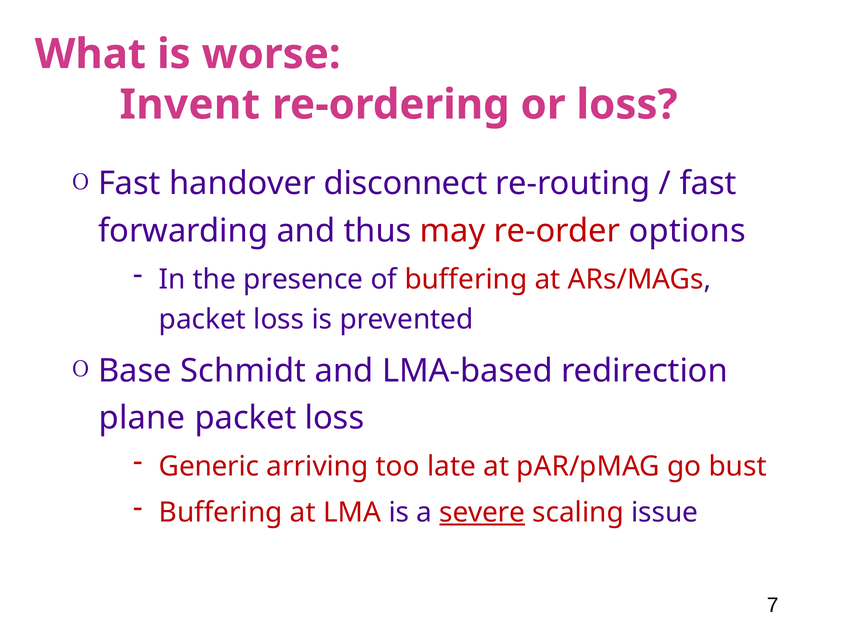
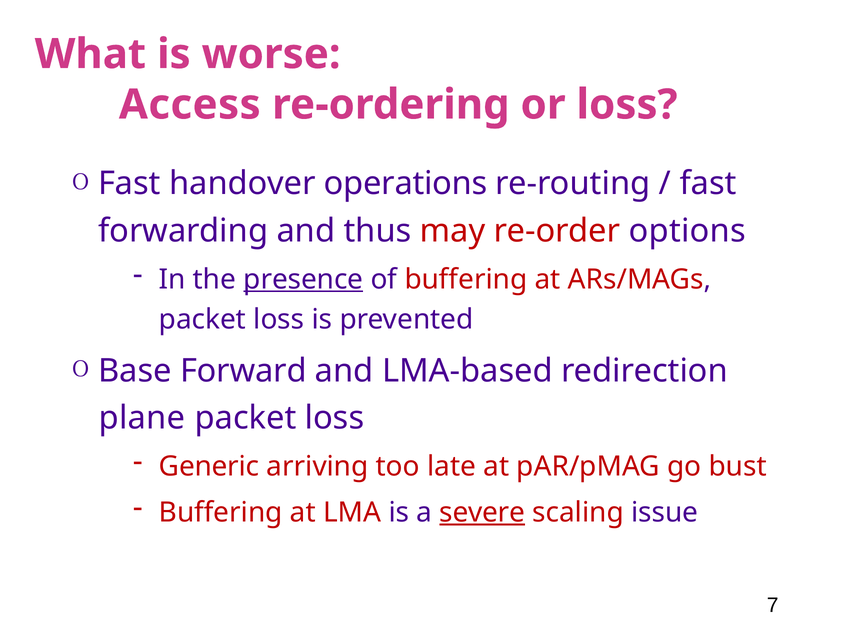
Invent: Invent -> Access
disconnect: disconnect -> operations
presence underline: none -> present
Schmidt: Schmidt -> Forward
